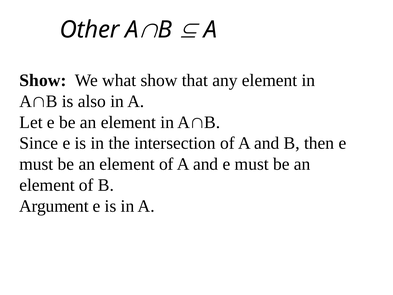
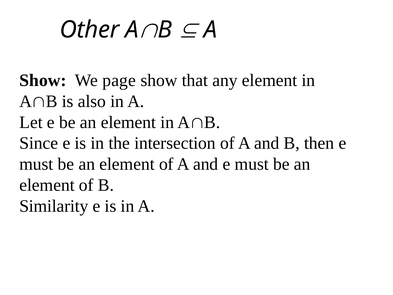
what: what -> page
Argument: Argument -> Similarity
